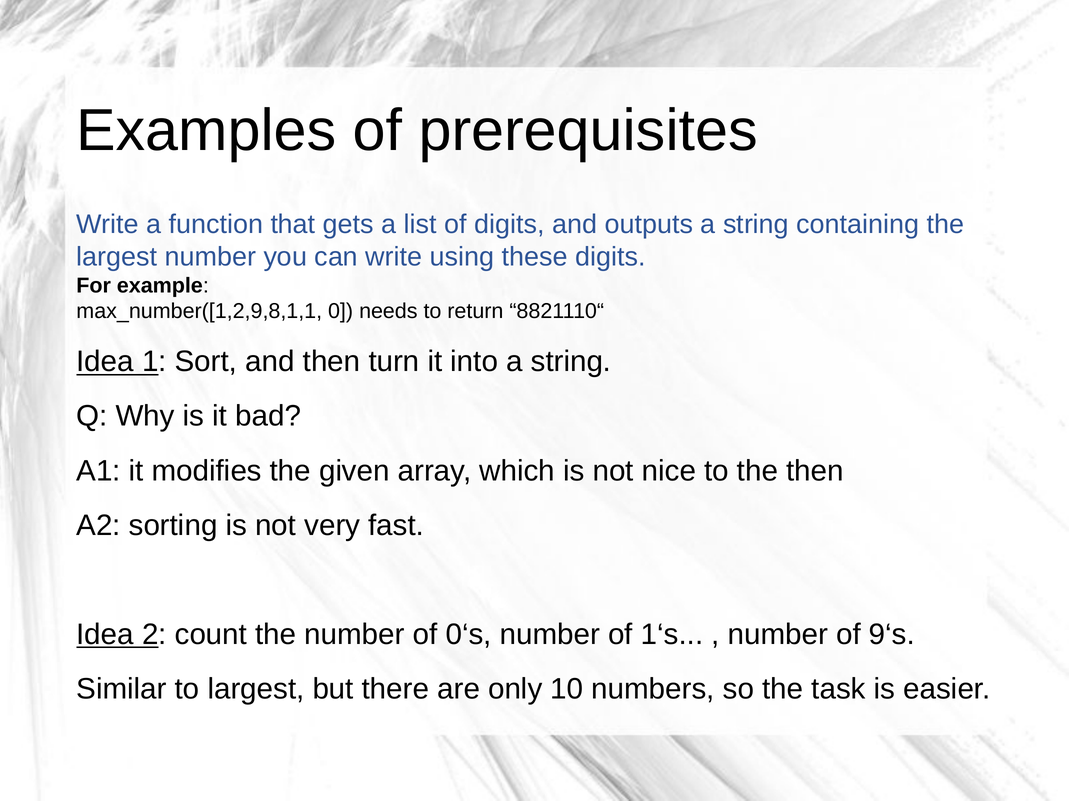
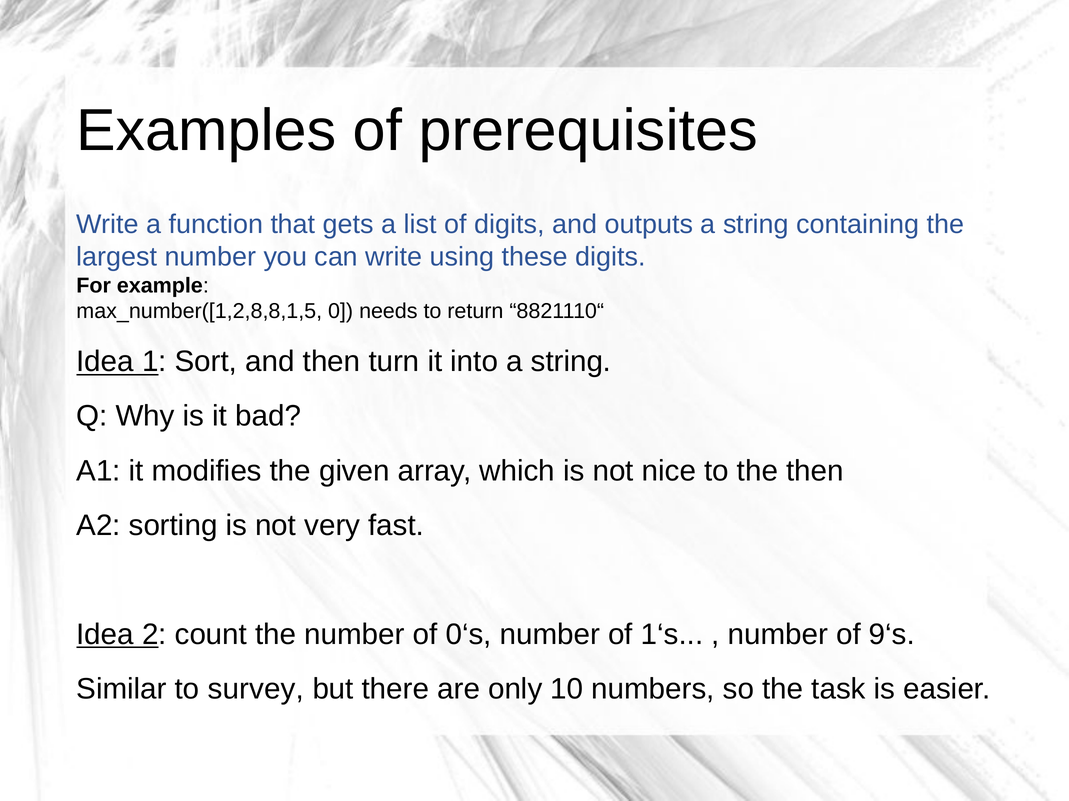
max_number([1,2,9,8,1,1: max_number([1,2,9,8,1,1 -> max_number([1,2,8,8,1,5
to largest: largest -> survey
